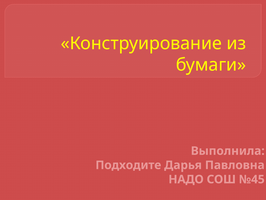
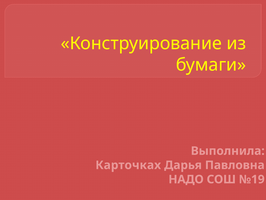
Подходите: Подходите -> Карточках
№45: №45 -> №19
